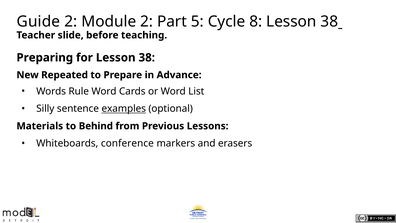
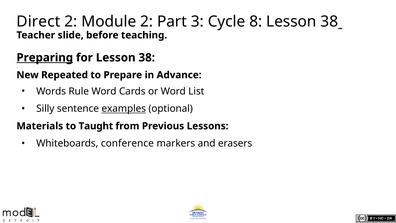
Guide: Guide -> Direct
5: 5 -> 3
Preparing underline: none -> present
Behind: Behind -> Taught
